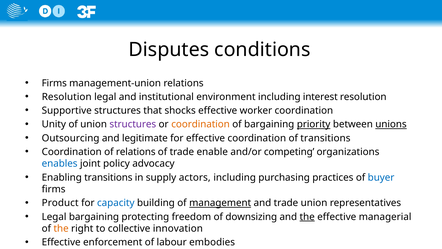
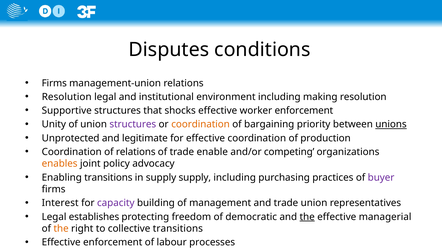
interest: interest -> making
worker coordination: coordination -> enforcement
priority underline: present -> none
Outsourcing: Outsourcing -> Unprotected
of transitions: transitions -> production
enables colour: blue -> orange
supply actors: actors -> supply
buyer colour: blue -> purple
Product: Product -> Interest
capacity colour: blue -> purple
management underline: present -> none
Legal bargaining: bargaining -> establishes
downsizing: downsizing -> democratic
collective innovation: innovation -> transitions
embodies: embodies -> processes
